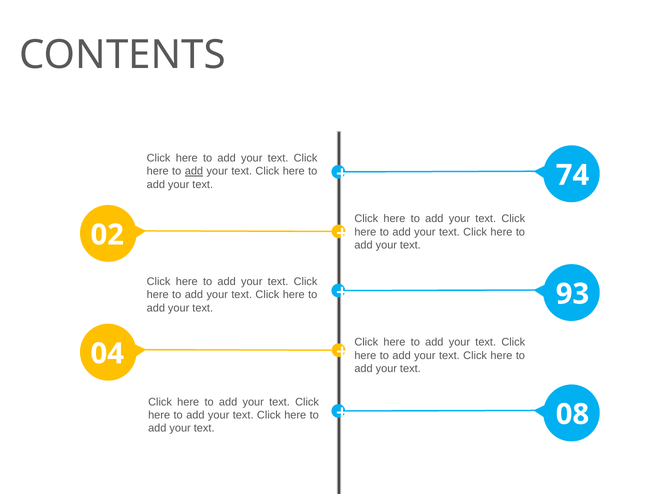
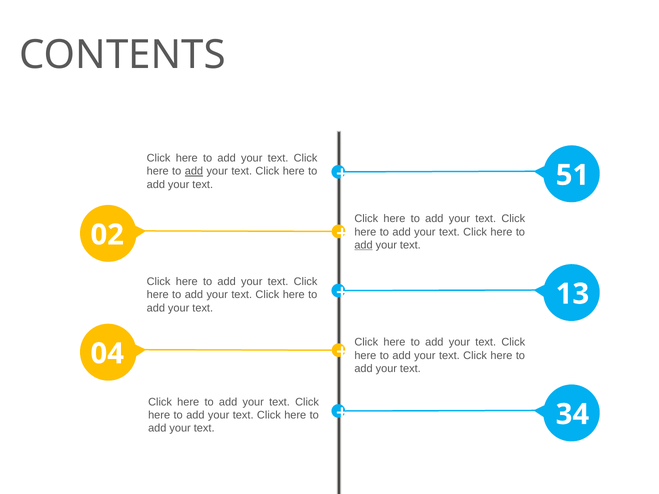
74: 74 -> 51
add at (364, 245) underline: none -> present
93: 93 -> 13
08: 08 -> 34
